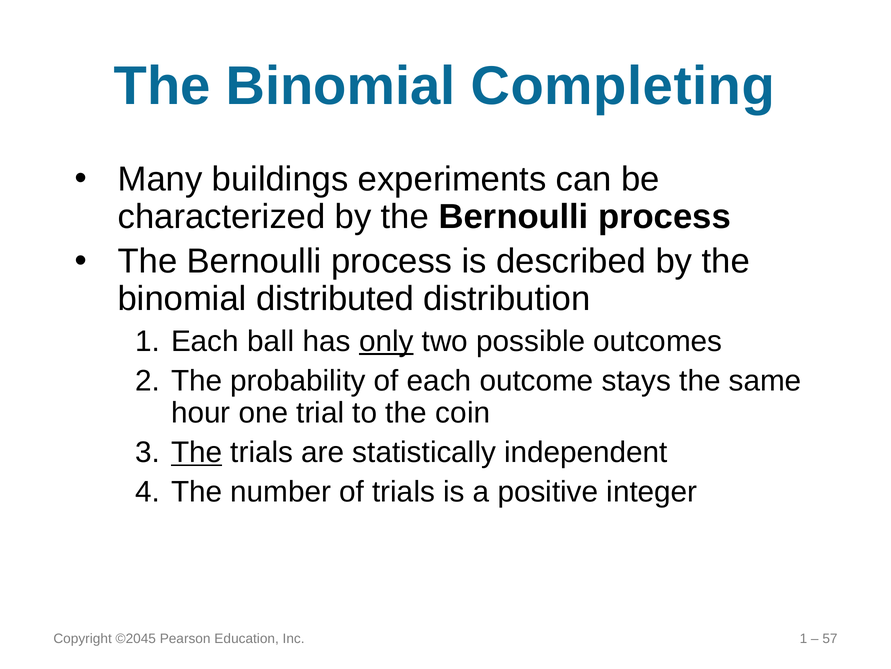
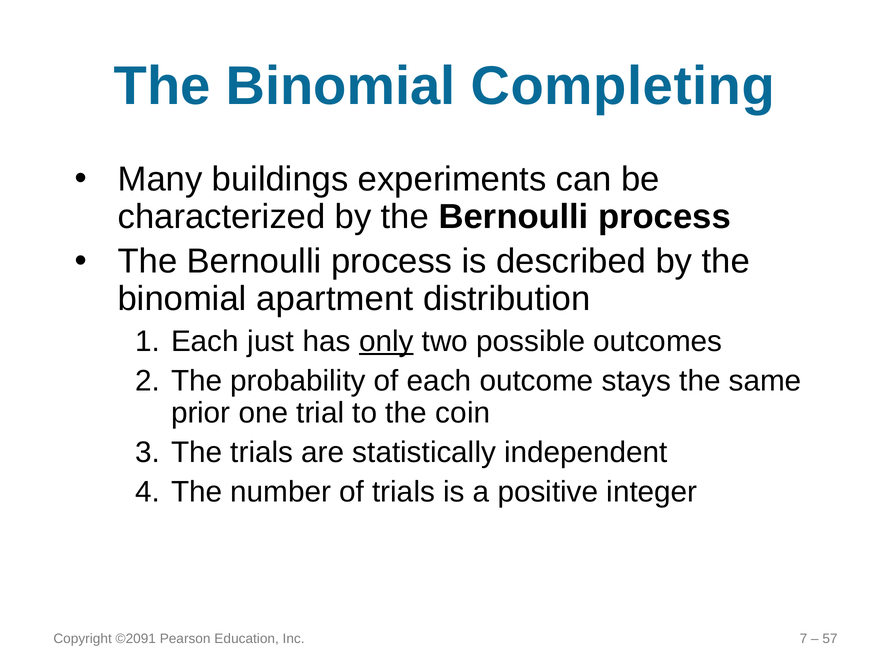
distributed: distributed -> apartment
ball: ball -> just
hour: hour -> prior
The at (197, 452) underline: present -> none
©2045: ©2045 -> ©2091
Inc 1: 1 -> 7
